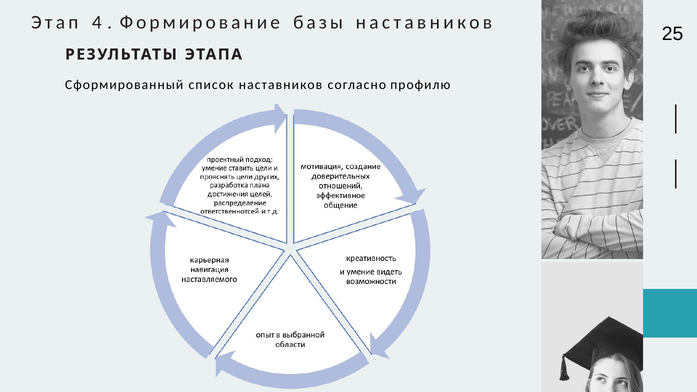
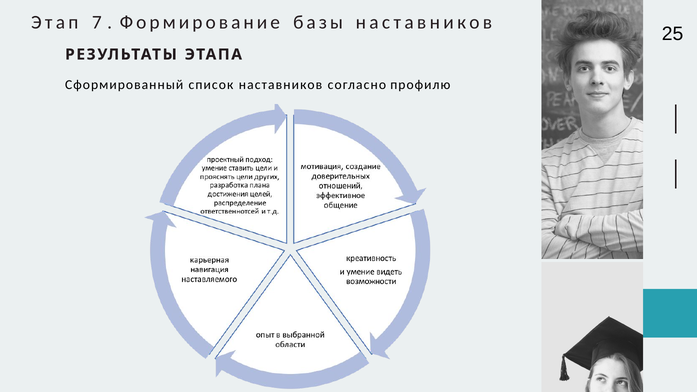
4: 4 -> 7
